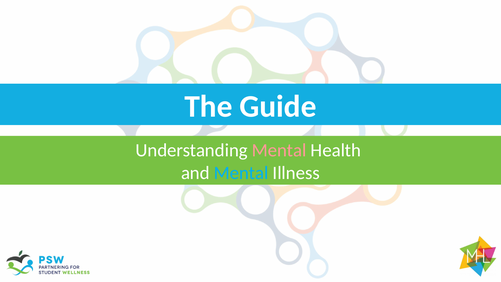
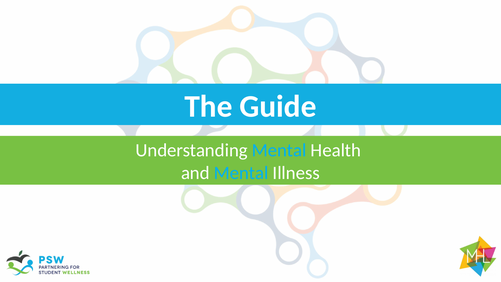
Mental at (279, 150) colour: pink -> light blue
